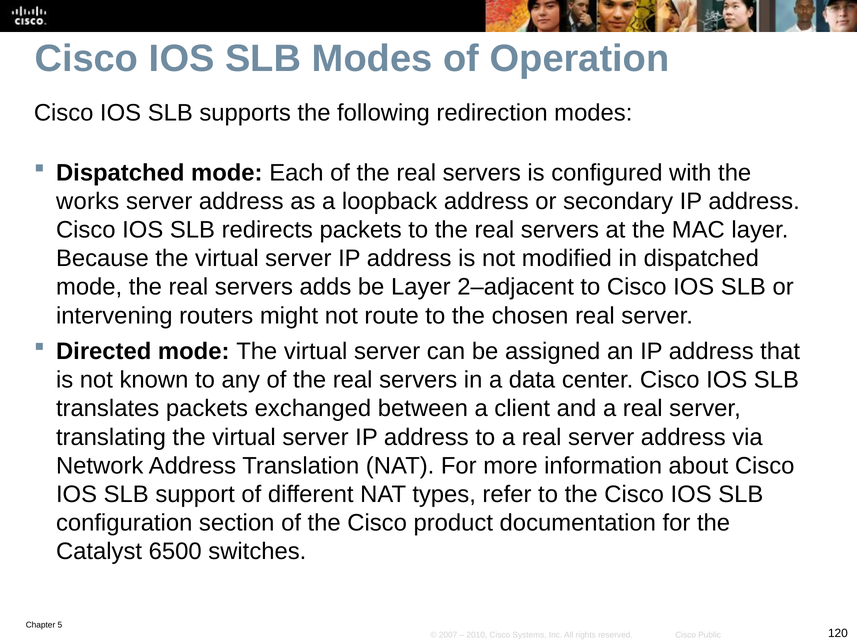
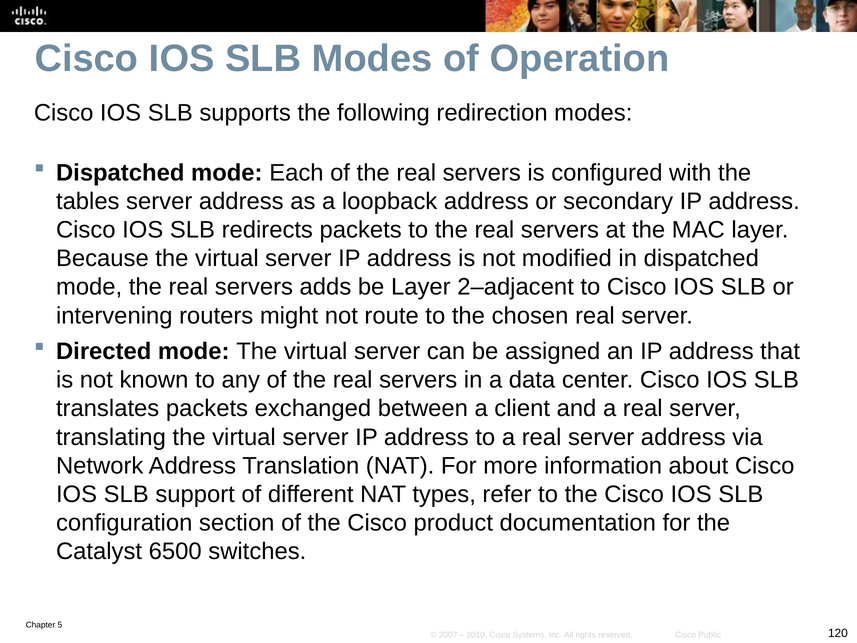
works: works -> tables
